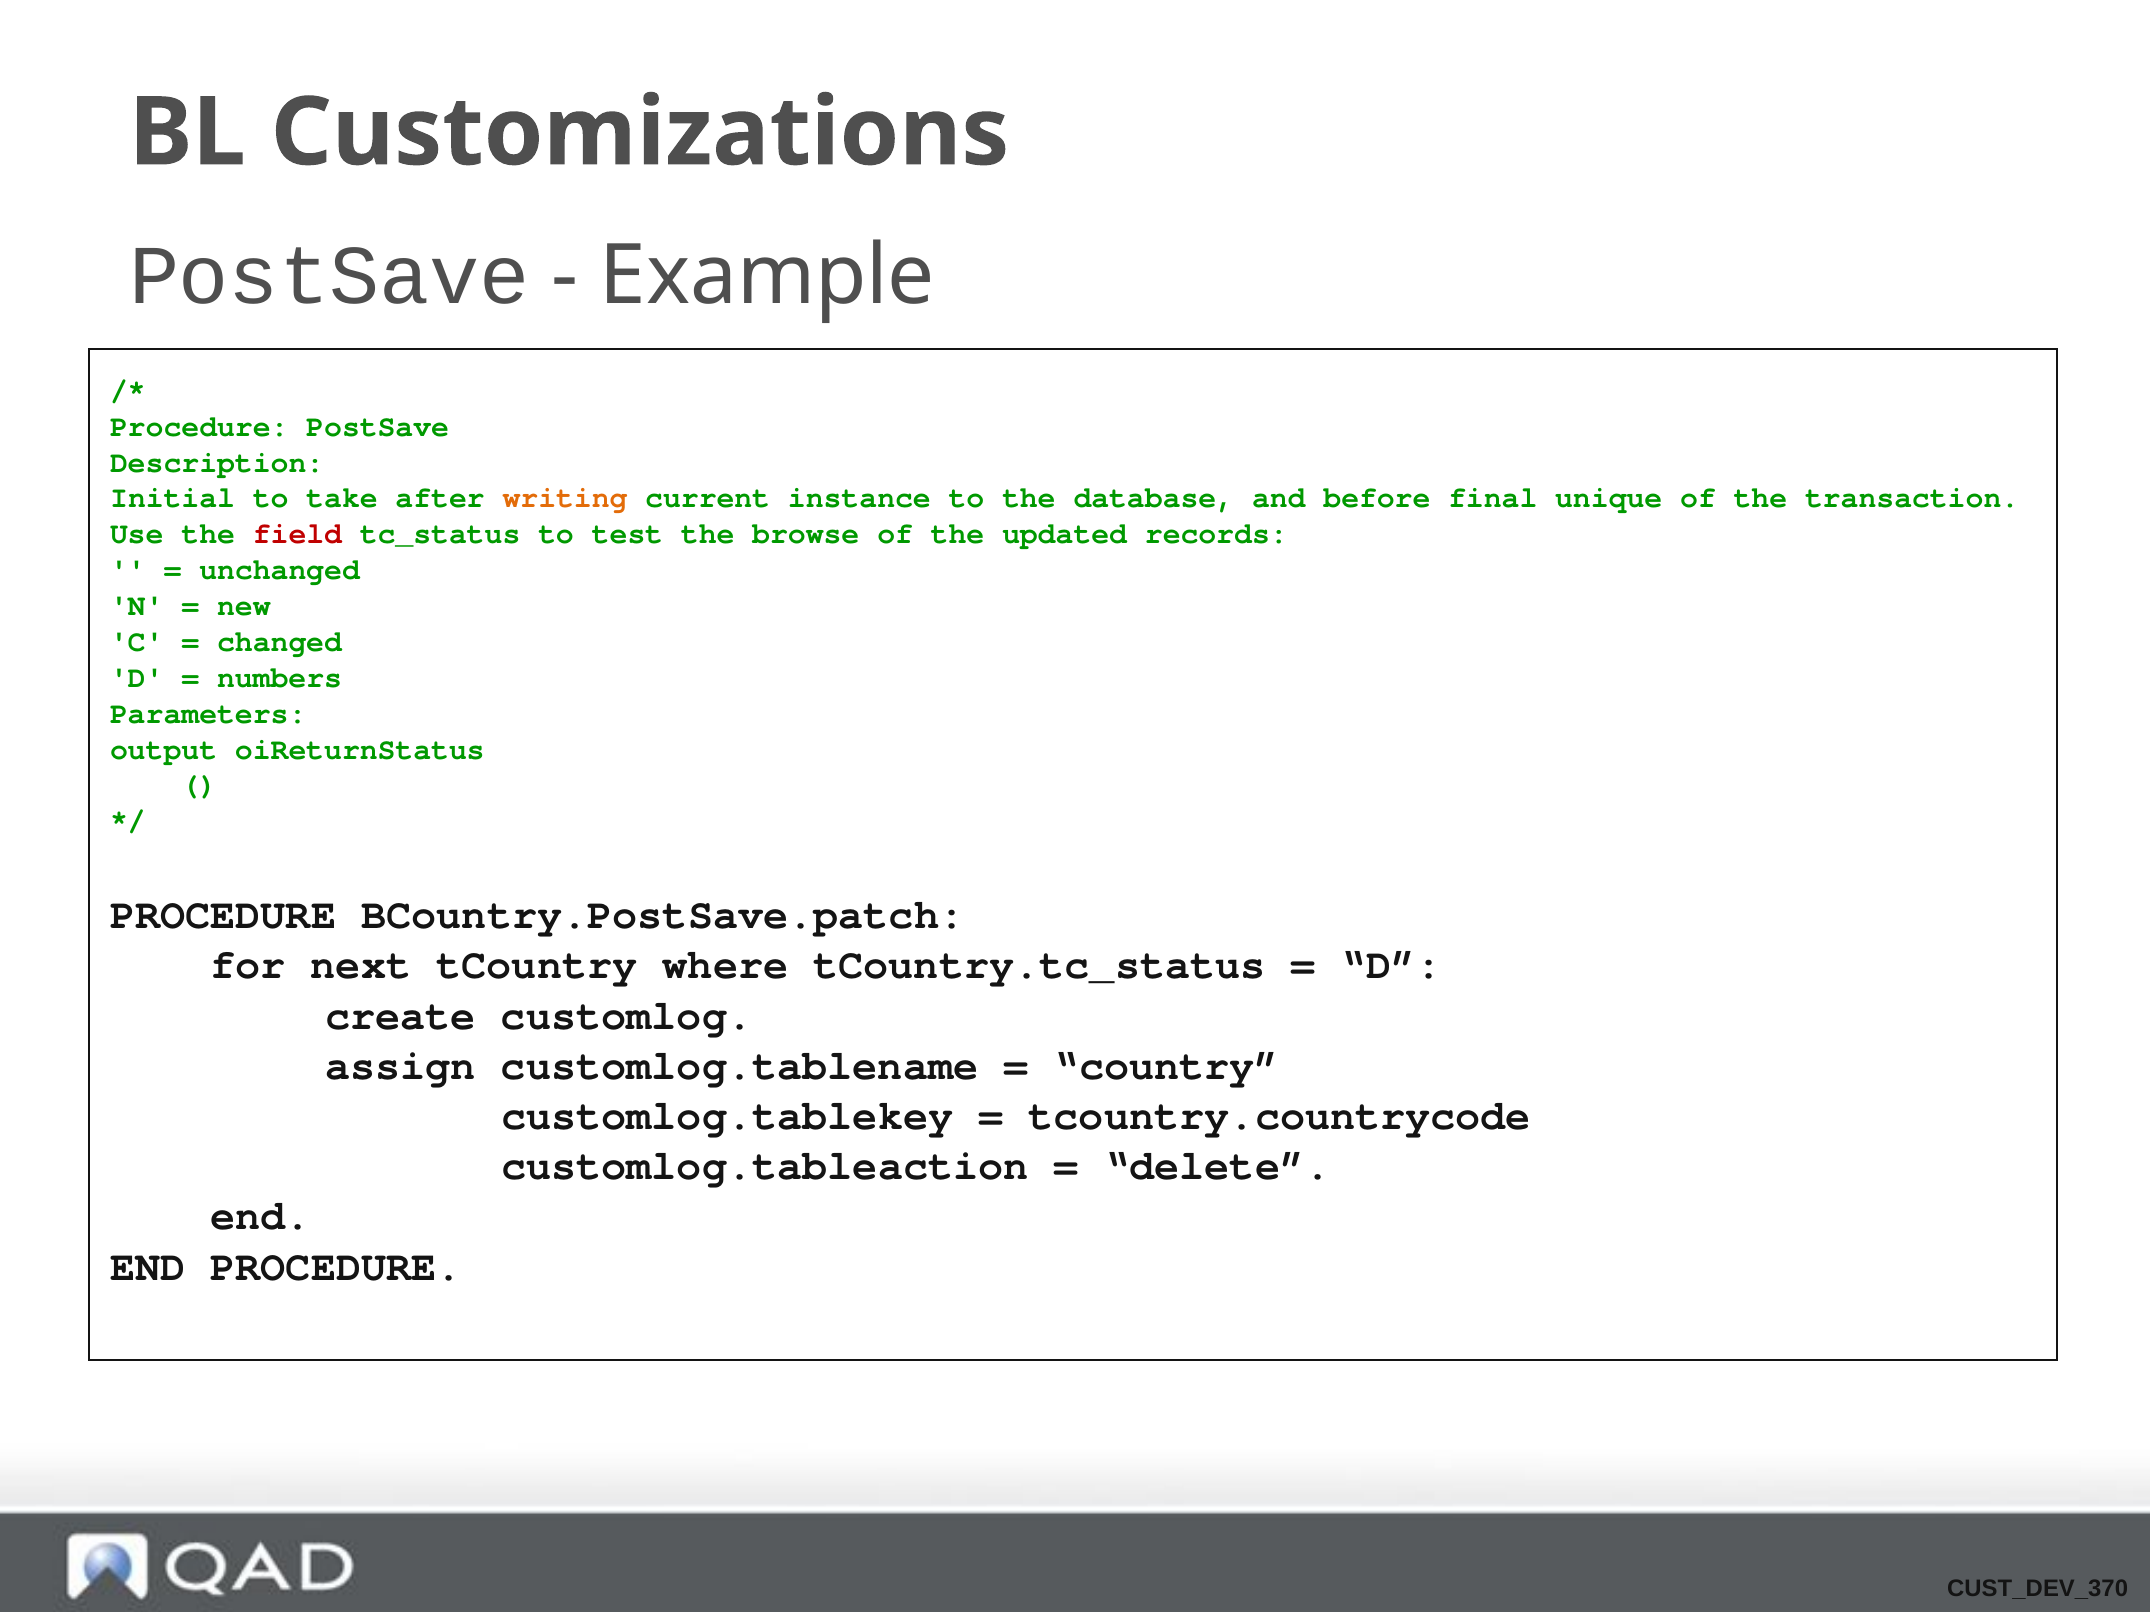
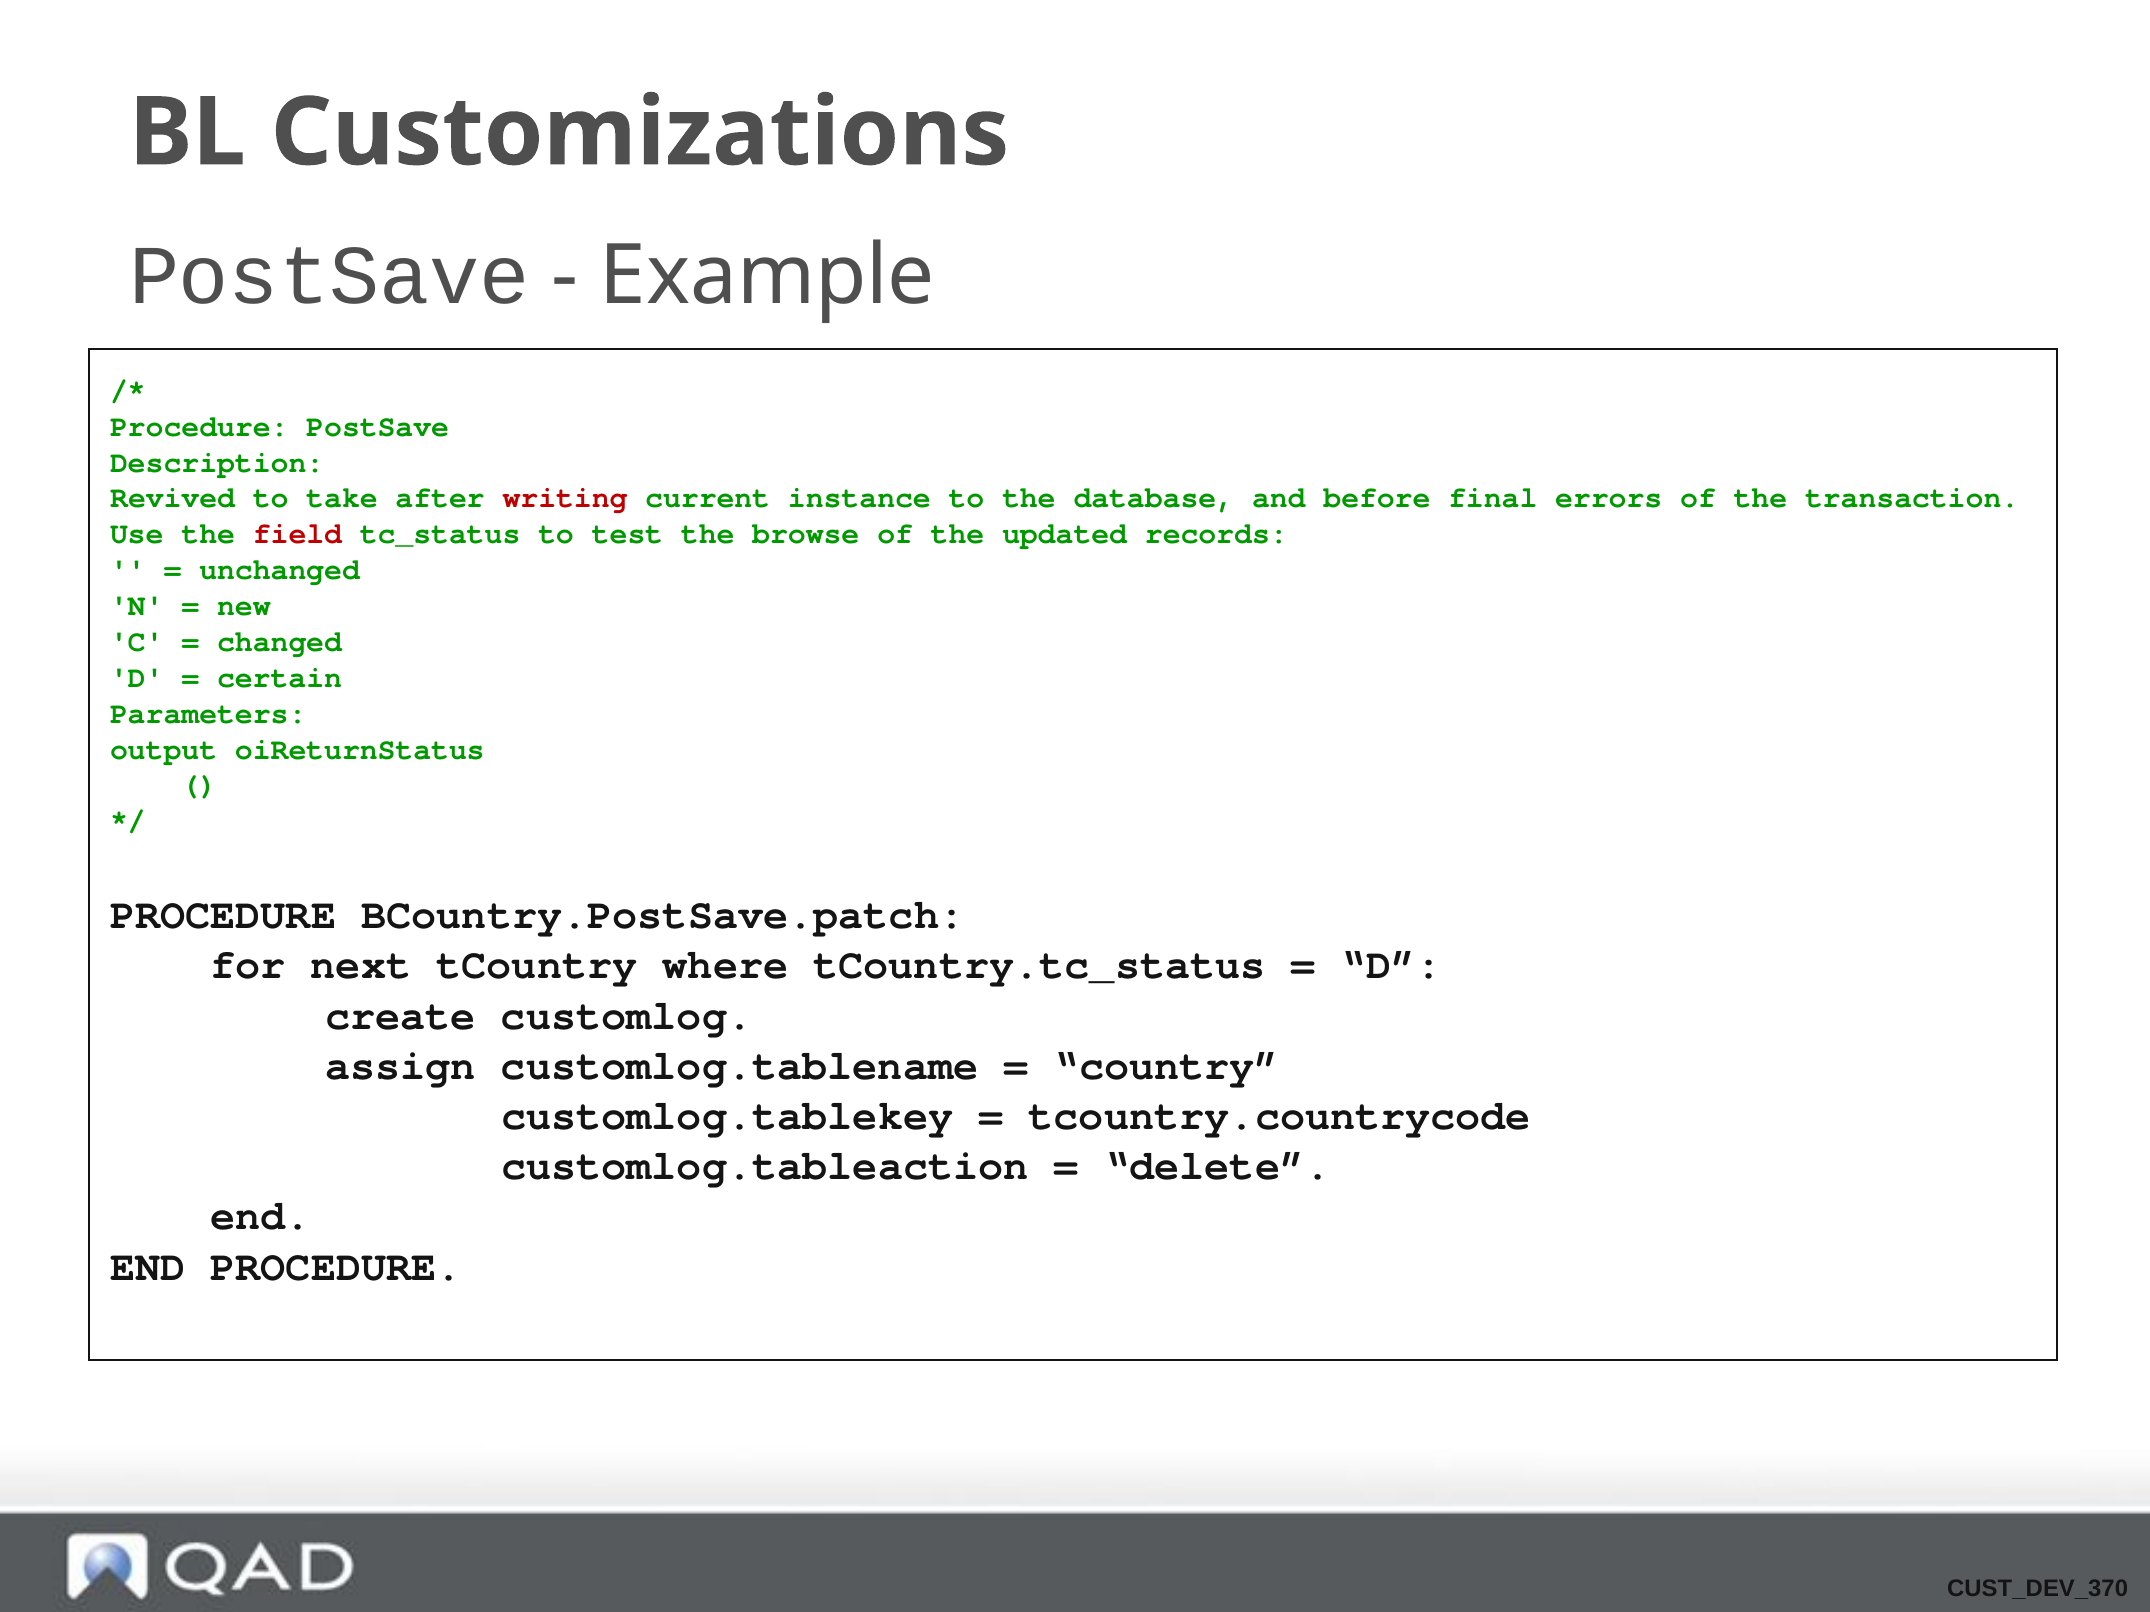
Initial: Initial -> Revived
writing at (565, 498) colour: orange -> red
unique: unique -> errors
numbers: numbers -> certain
